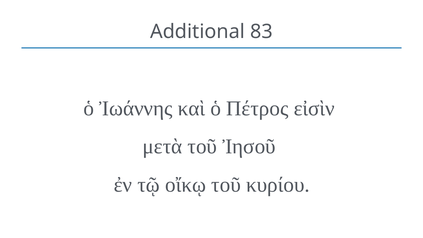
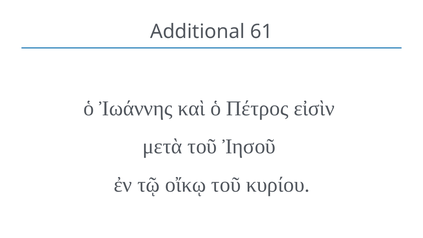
83: 83 -> 61
